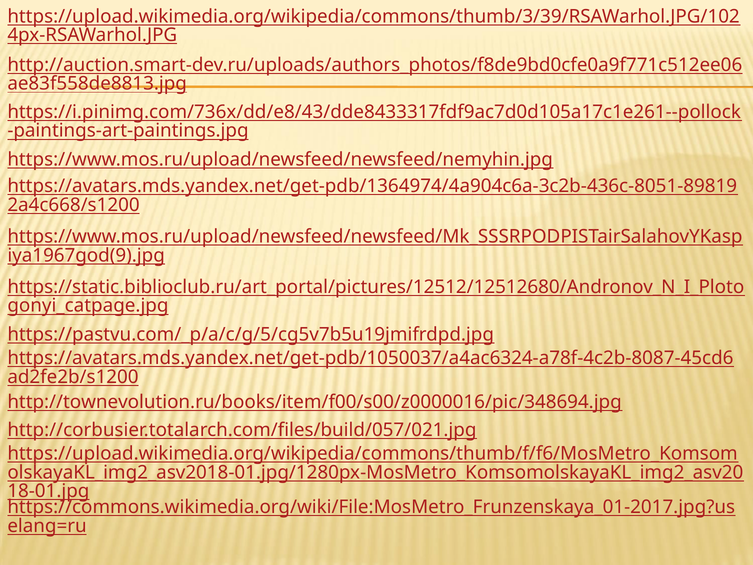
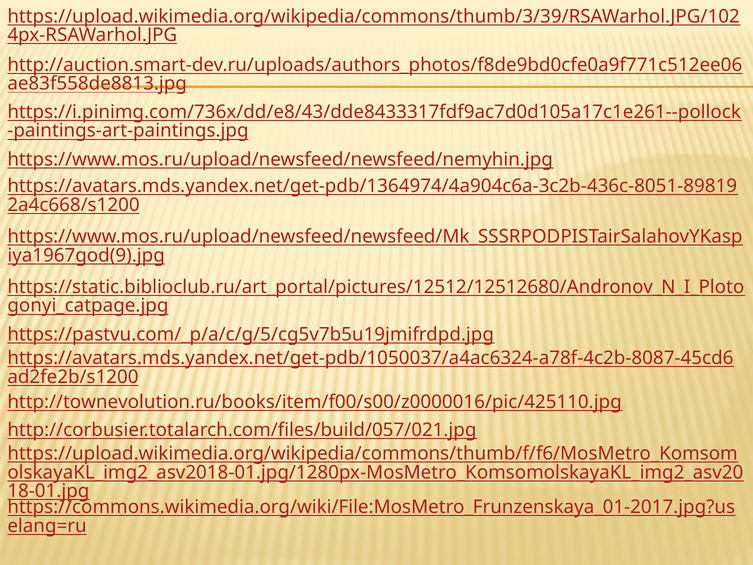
http://townevolution.ru/books/item/f00/s00/z0000016/pic/348694.jpg: http://townevolution.ru/books/item/f00/s00/z0000016/pic/348694.jpg -> http://townevolution.ru/books/item/f00/s00/z0000016/pic/425110.jpg
